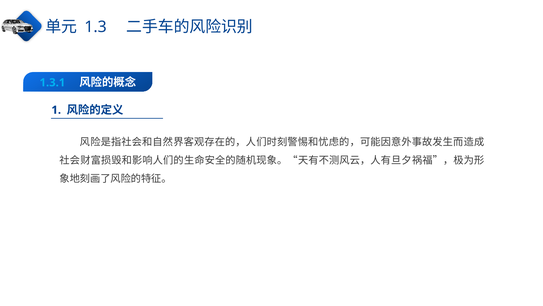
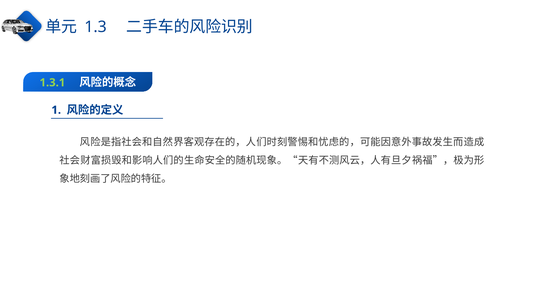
1.3.1 colour: light blue -> light green
